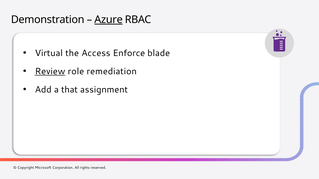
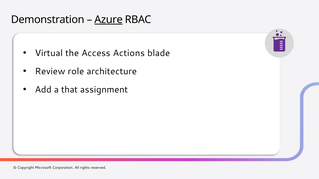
Enforce: Enforce -> Actions
Review underline: present -> none
remediation: remediation -> architecture
